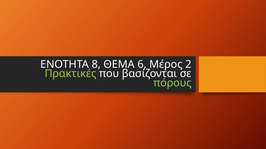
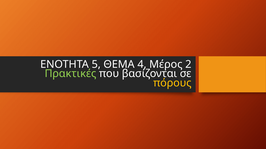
8: 8 -> 5
6: 6 -> 4
πόρους colour: light green -> yellow
